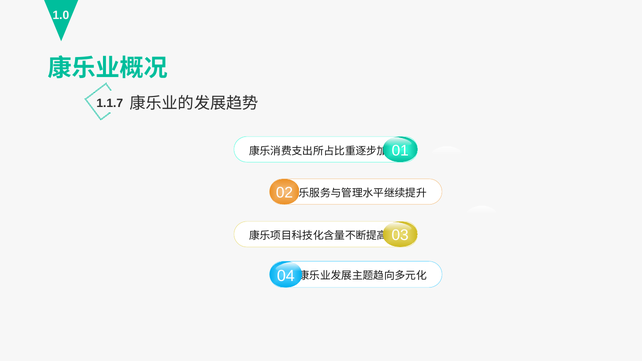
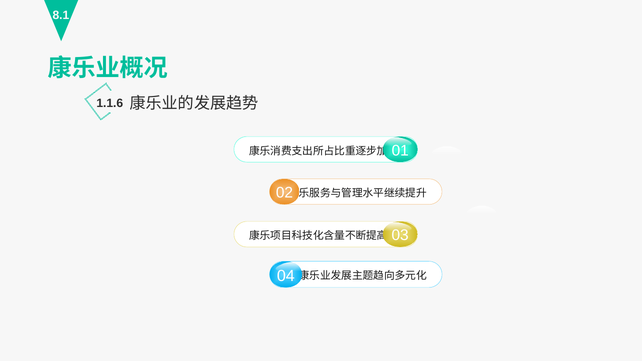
1.0: 1.0 -> 8.1
1.1.7: 1.1.7 -> 1.1.6
